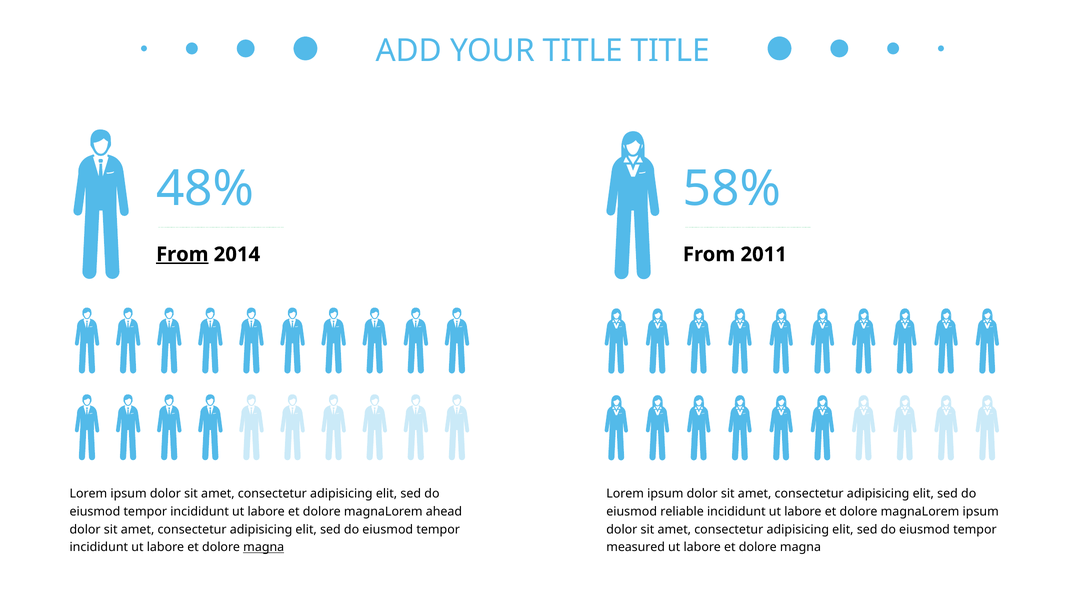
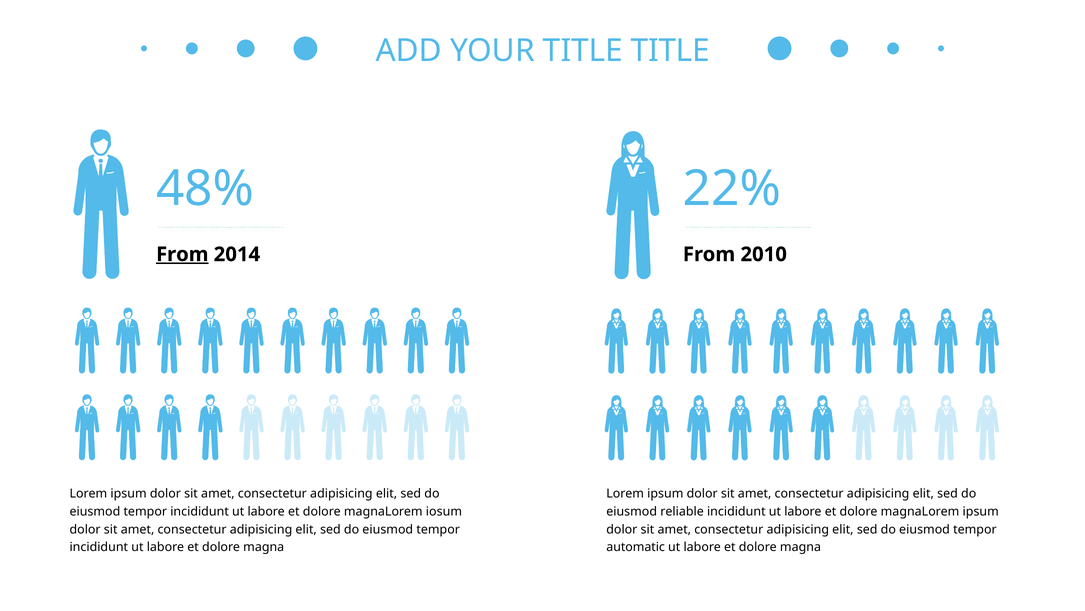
58%: 58% -> 22%
2011: 2011 -> 2010
ahead: ahead -> iosum
magna at (264, 547) underline: present -> none
measured: measured -> automatic
